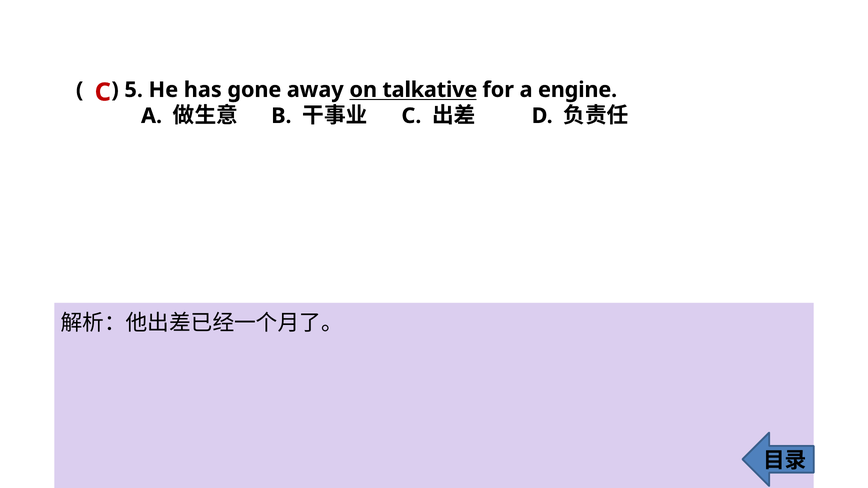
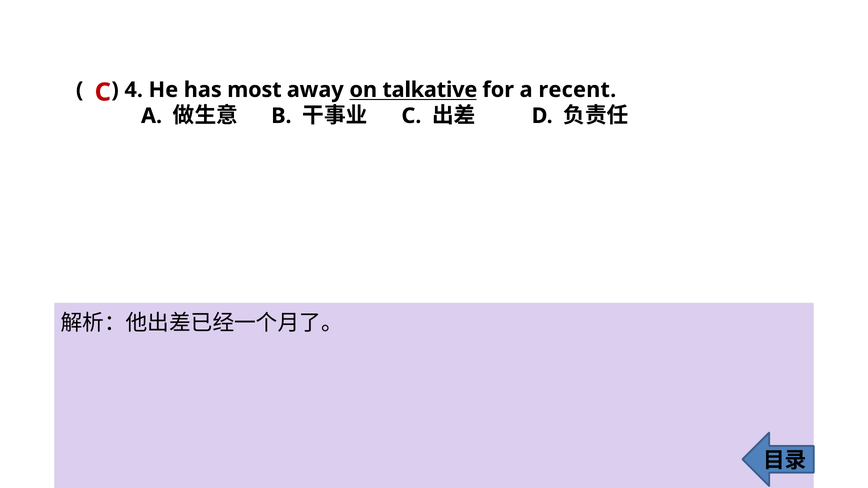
5: 5 -> 4
gone: gone -> most
engine: engine -> recent
